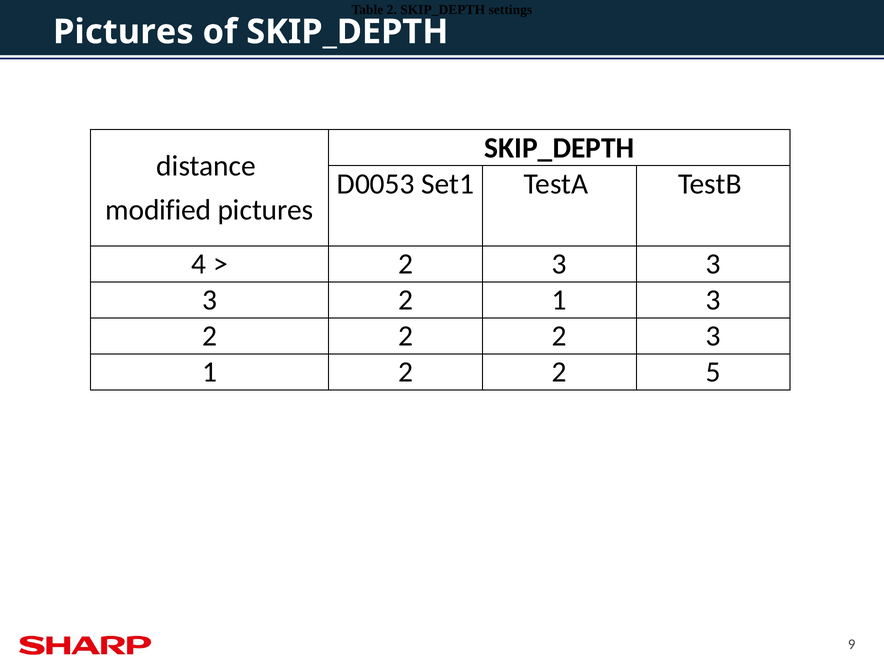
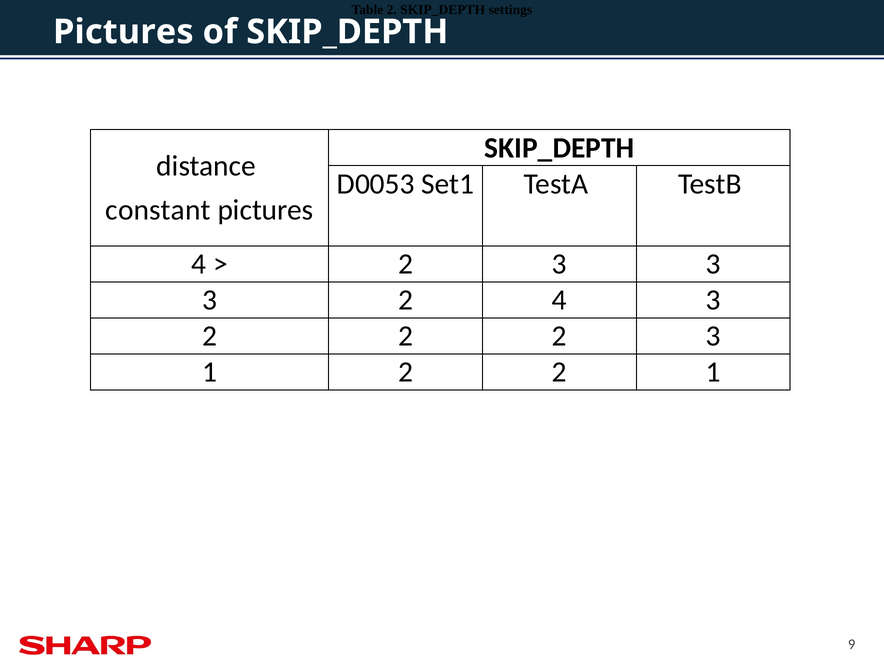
modified: modified -> constant
2 1: 1 -> 4
2 5: 5 -> 1
